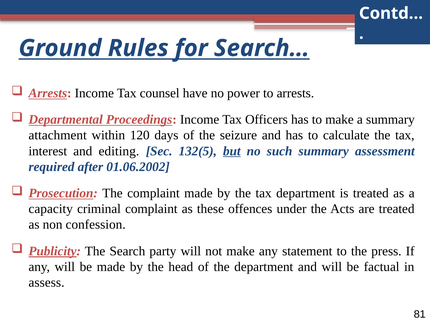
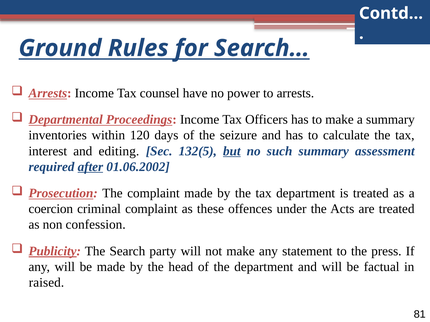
attachment: attachment -> inventories
after underline: none -> present
capacity: capacity -> coercion
assess: assess -> raised
